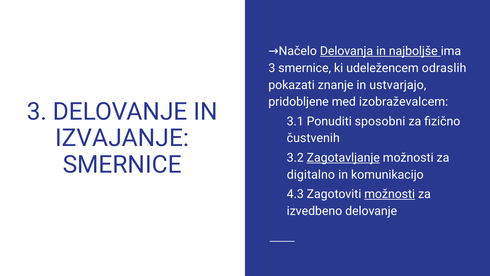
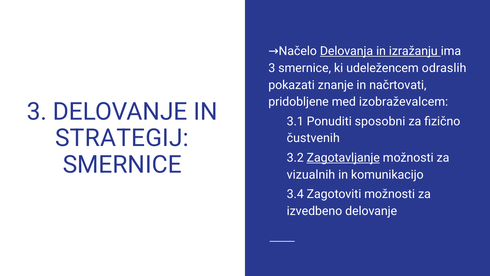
najboljše: najboljše -> izražanju
ustvarjajo: ustvarjajo -> načrtovati
IZVAJANJE: IZVAJANJE -> STRATEGIJ
digitalno: digitalno -> vizualnih
4.3: 4.3 -> 3.4
možnosti at (390, 194) underline: present -> none
